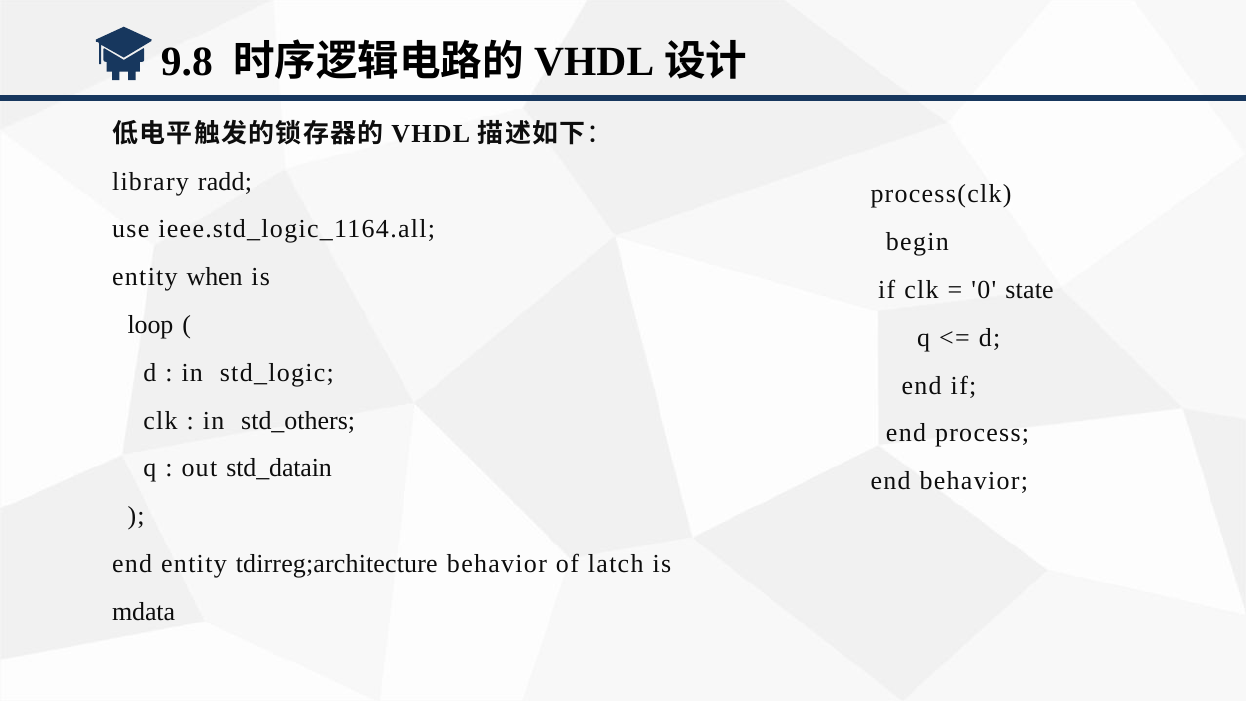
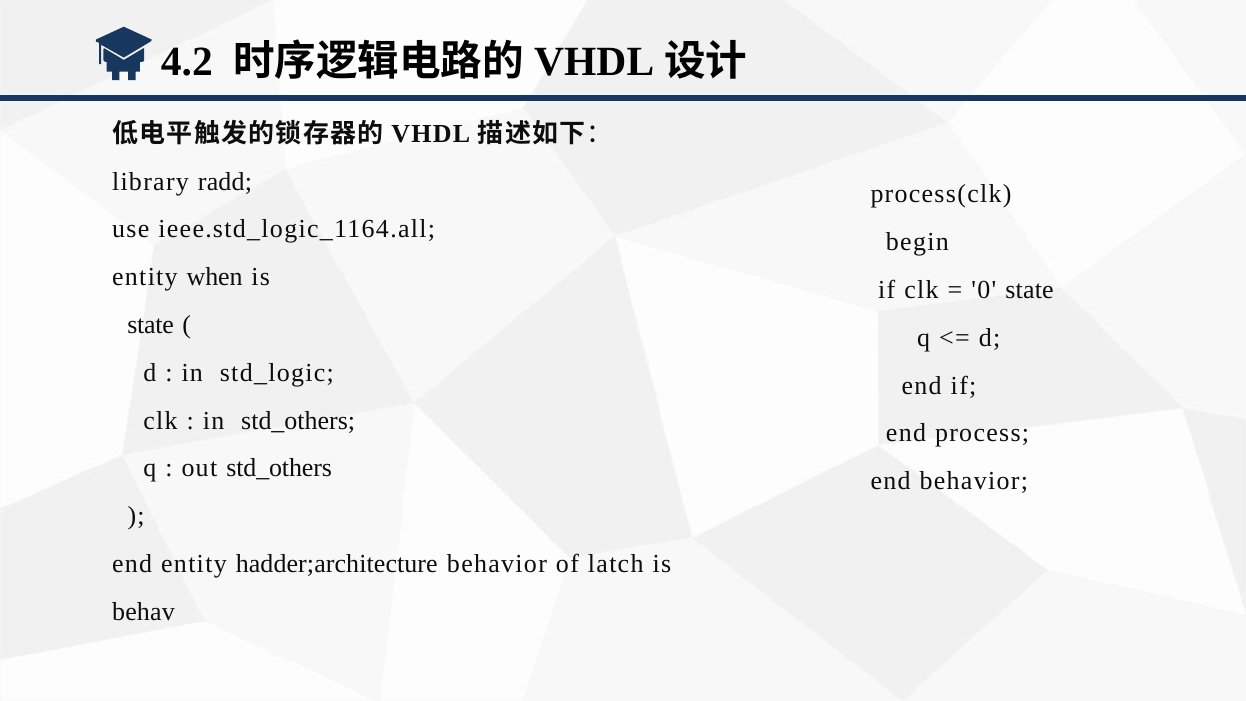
9.8: 9.8 -> 4.2
loop at (150, 325): loop -> state
out std_datain: std_datain -> std_others
tdirreg;architecture: tdirreg;architecture -> hadder;architecture
mdata: mdata -> behav
